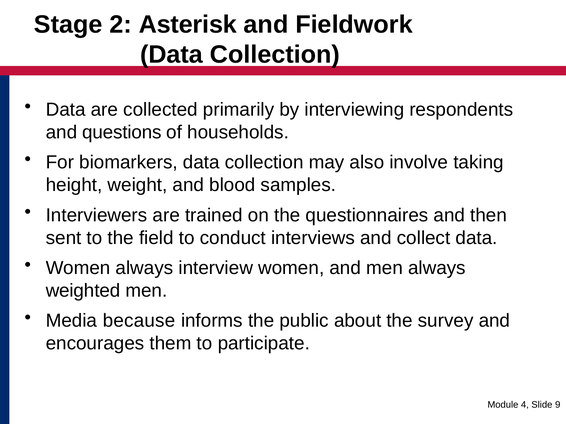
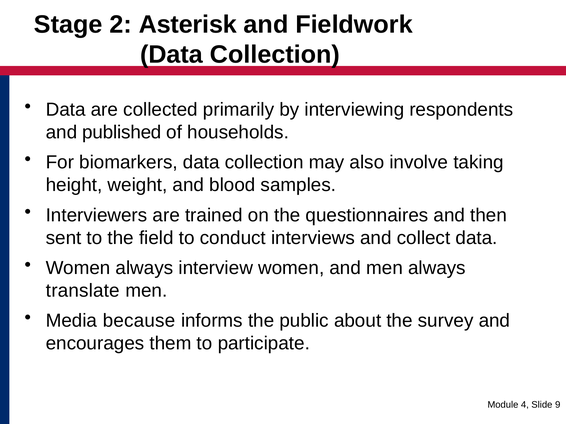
questions: questions -> published
weighted: weighted -> translate
